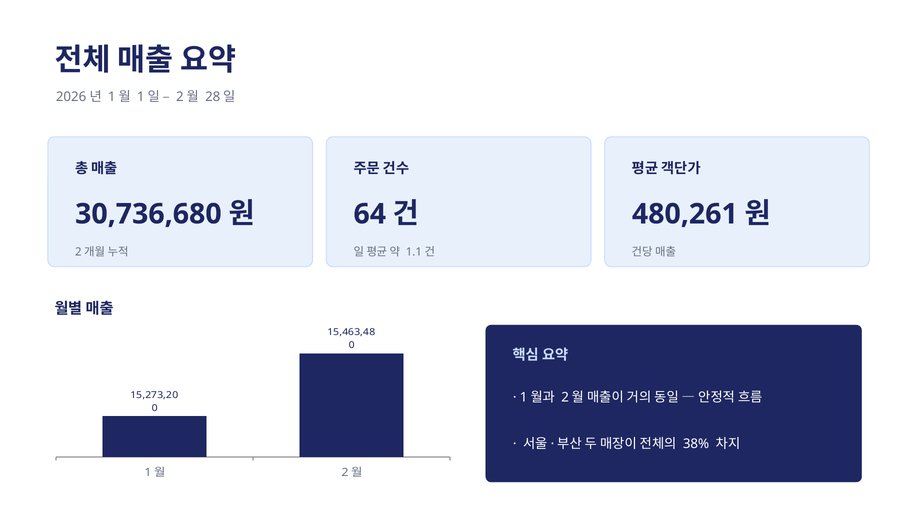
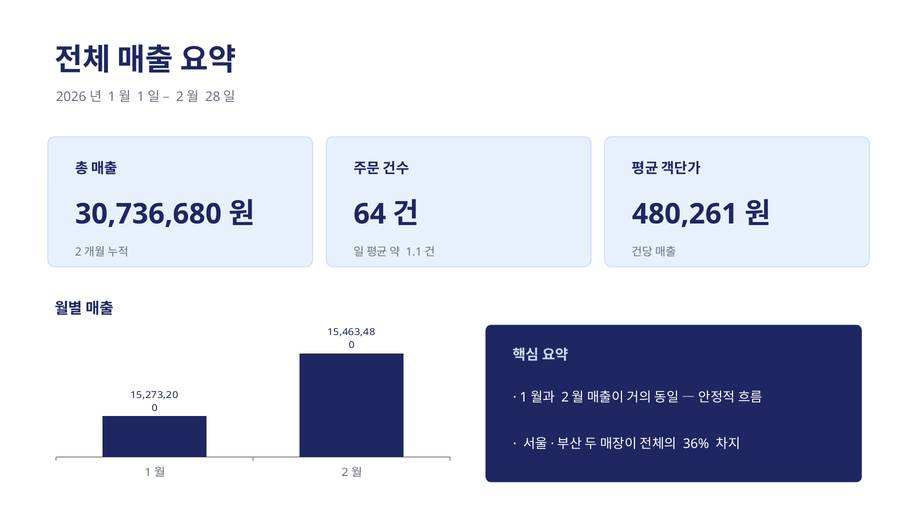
38%: 38% -> 36%
